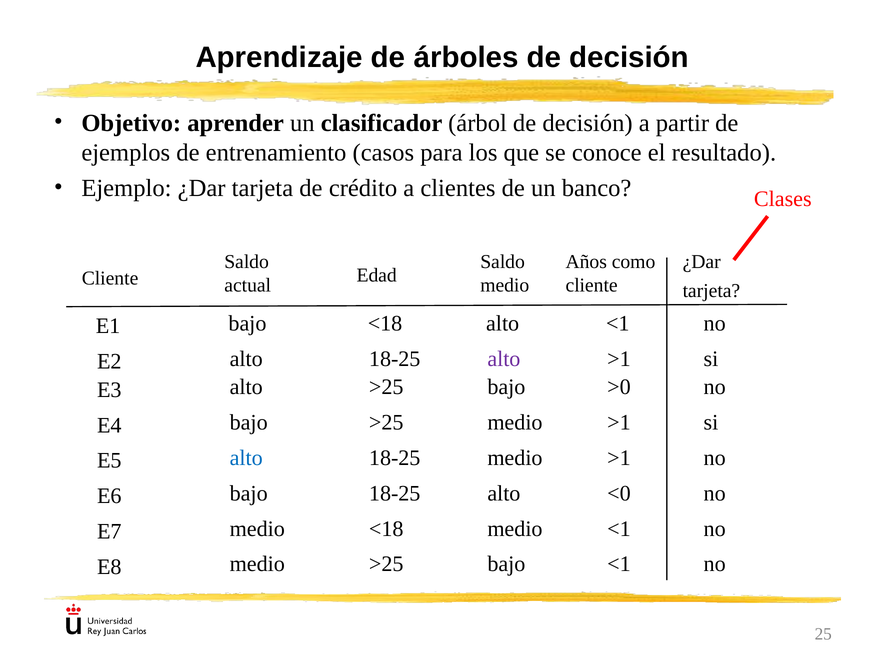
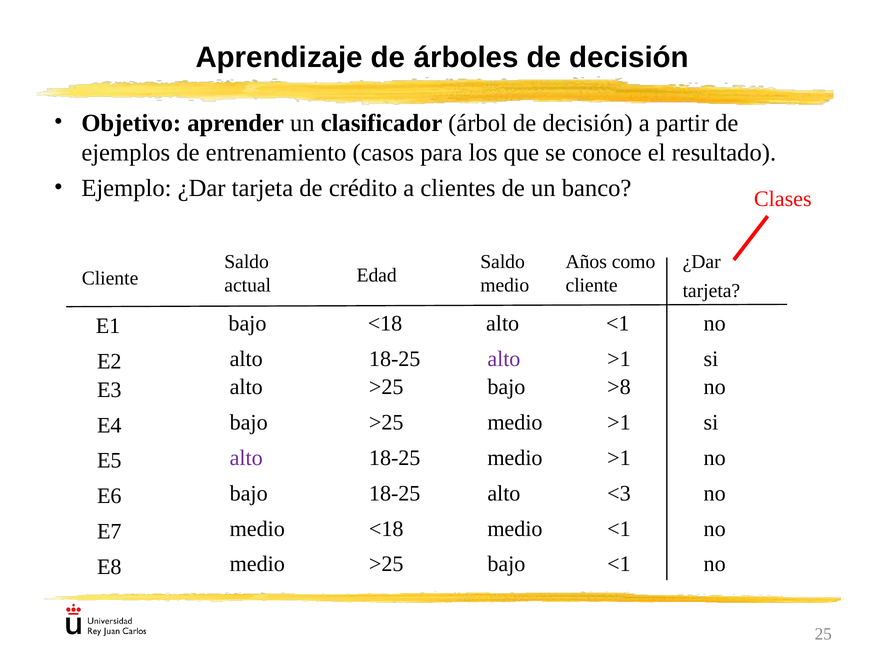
>0: >0 -> >8
alto at (246, 458) colour: blue -> purple
<0: <0 -> <3
